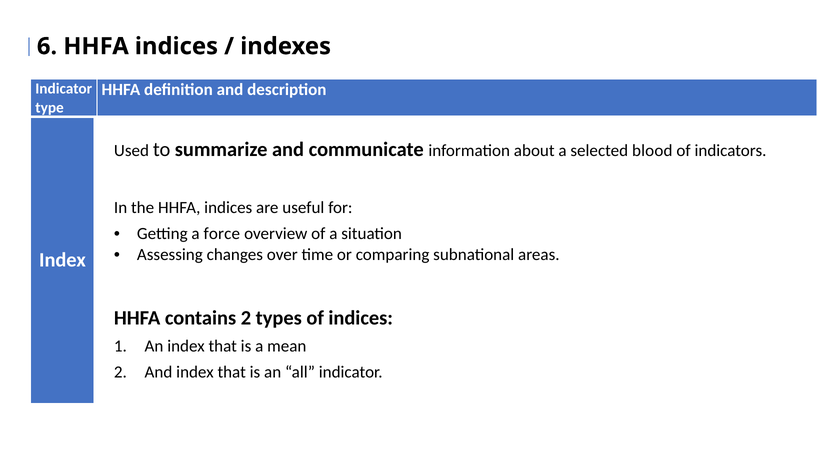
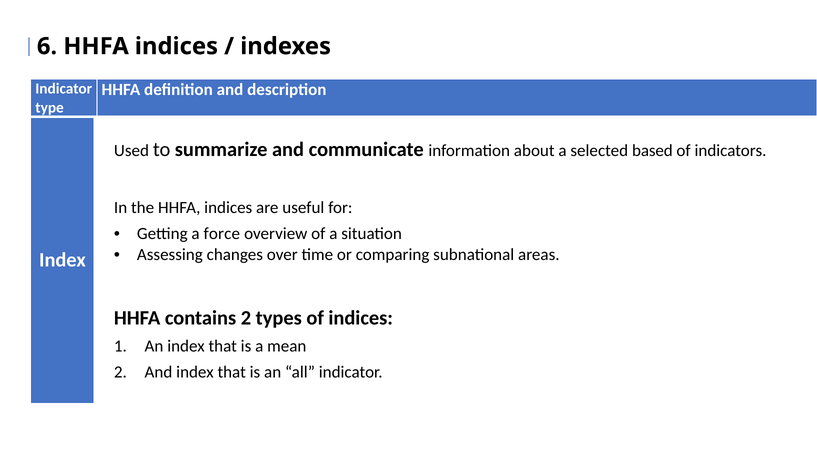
blood: blood -> based
